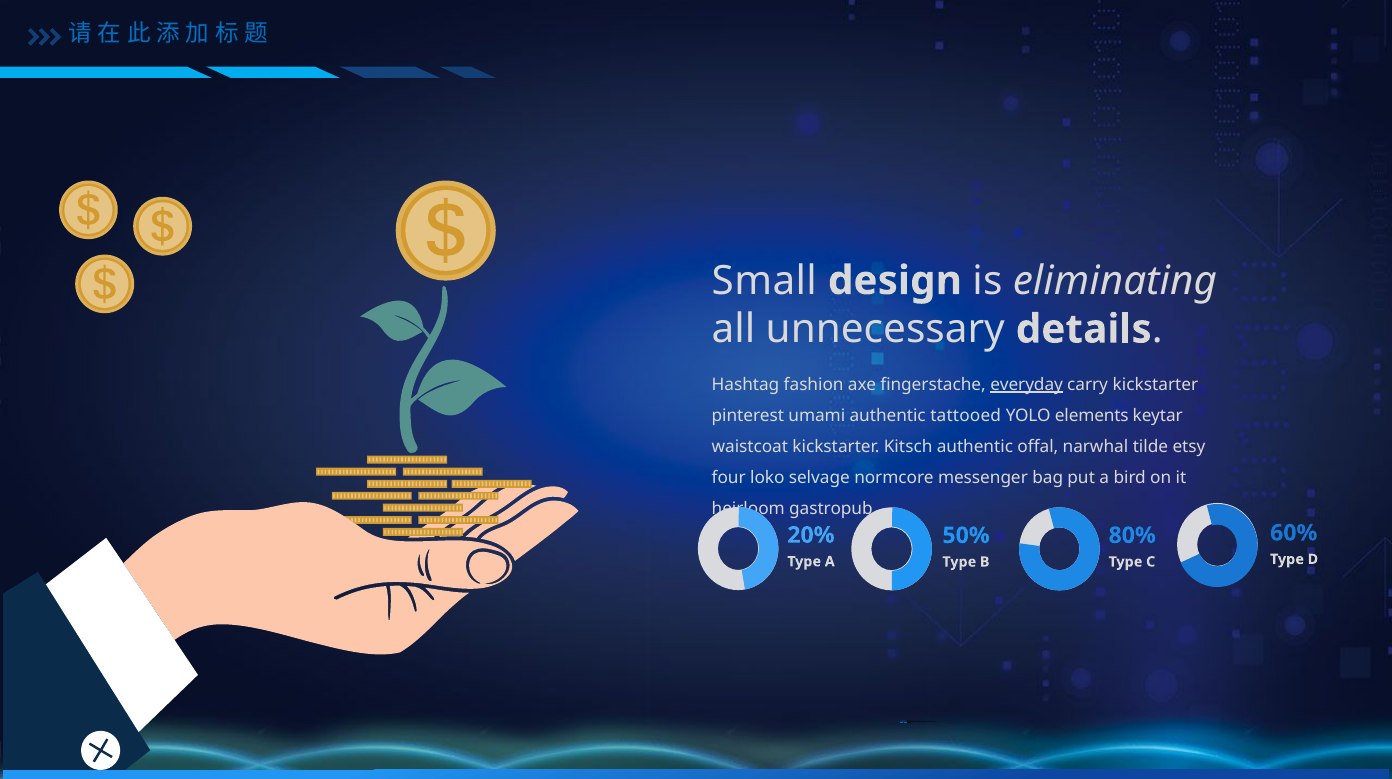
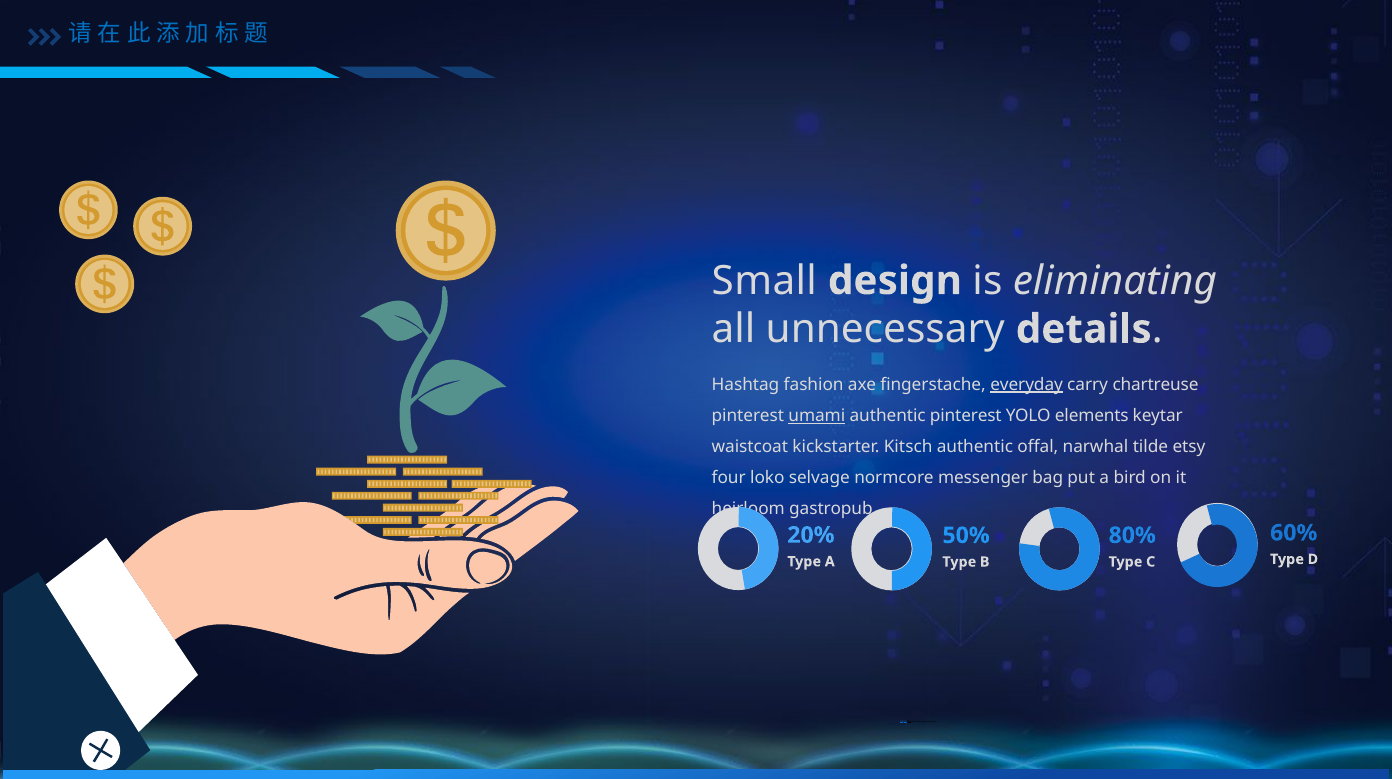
carry kickstarter: kickstarter -> chartreuse
umami underline: none -> present
authentic tattooed: tattooed -> pinterest
